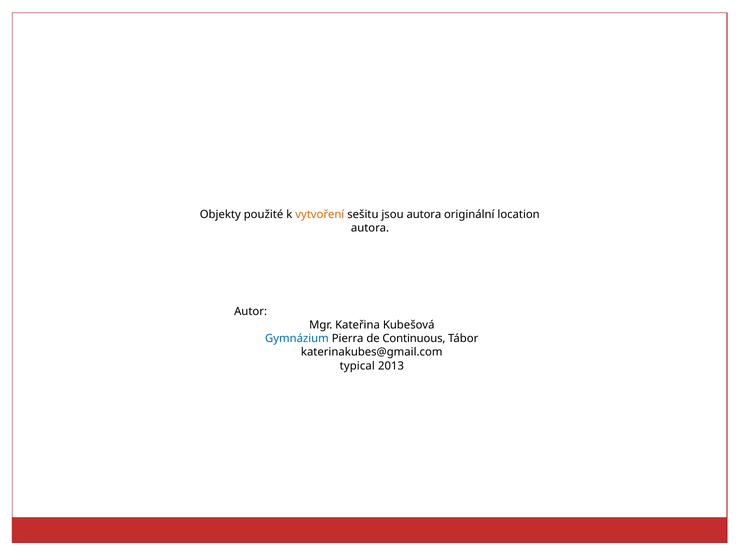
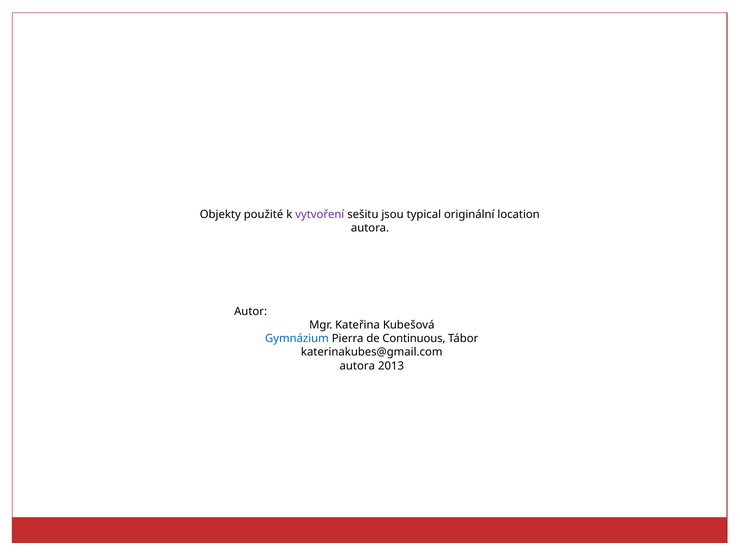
vytvoření colour: orange -> purple
jsou autora: autora -> typical
typical at (357, 366): typical -> autora
